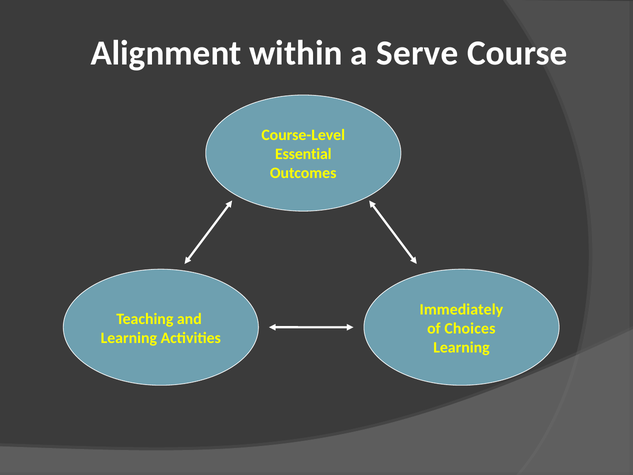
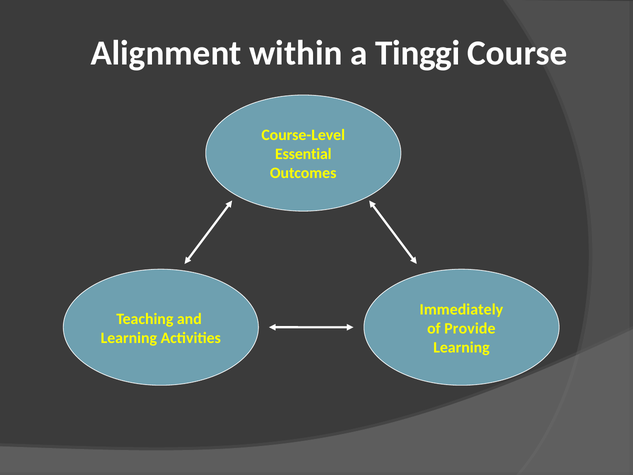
Serve: Serve -> Tinggi
Choices: Choices -> Provide
